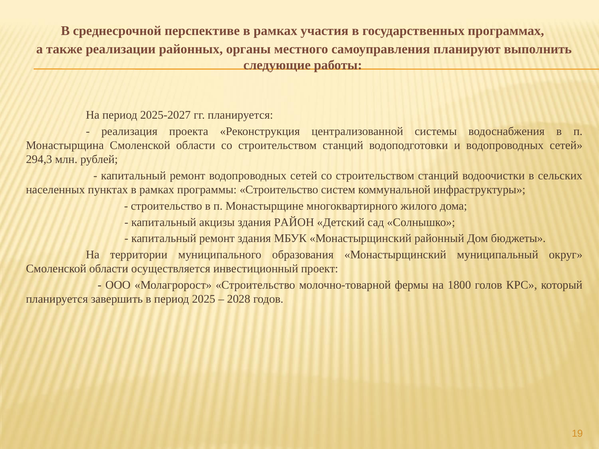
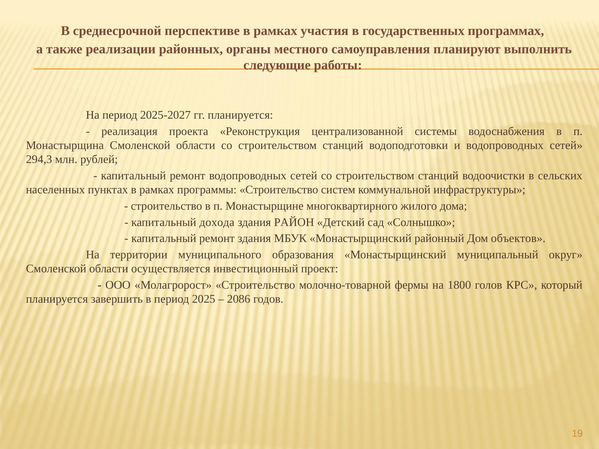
акцизы: акцизы -> дохода
бюджеты: бюджеты -> объектов
2028: 2028 -> 2086
